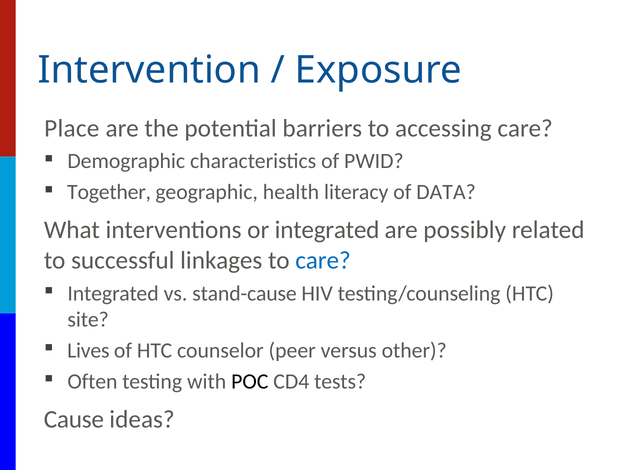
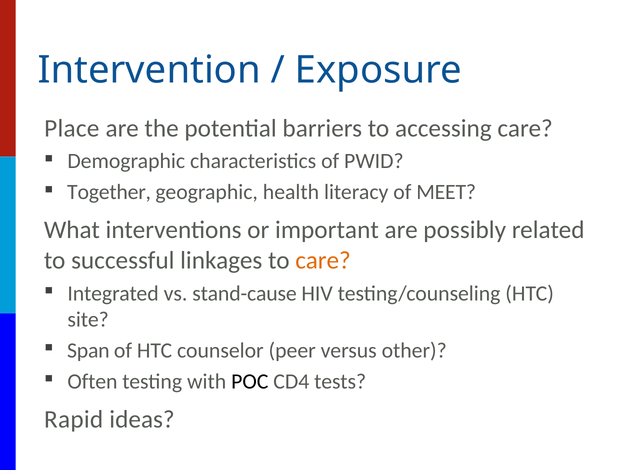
DATA: DATA -> MEET
or integrated: integrated -> important
care at (323, 261) colour: blue -> orange
Lives: Lives -> Span
Cause: Cause -> Rapid
